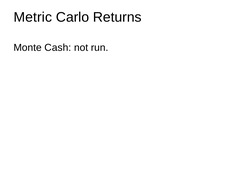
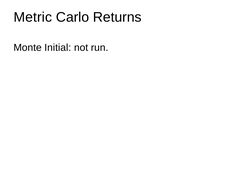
Cash: Cash -> Initial
